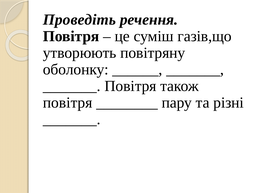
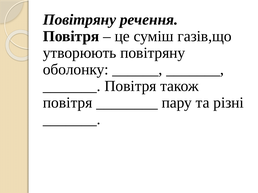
Проведіть at (79, 20): Проведіть -> Повітряну
